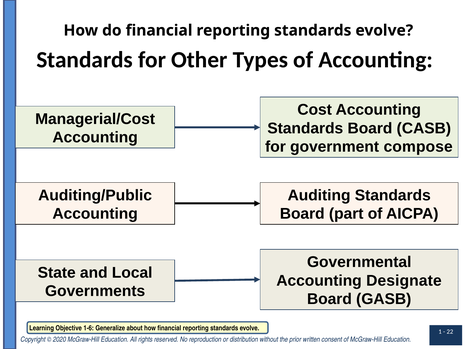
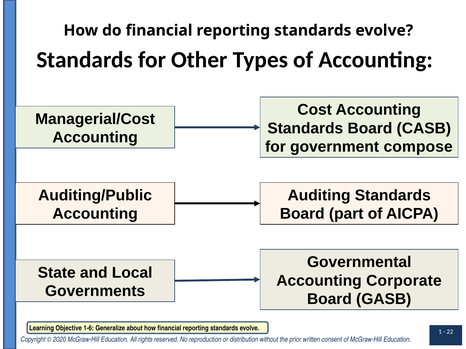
Designate: Designate -> Corporate
